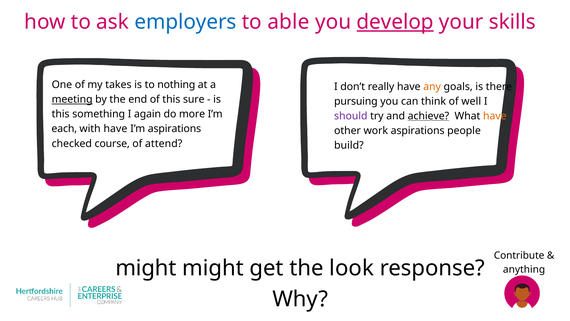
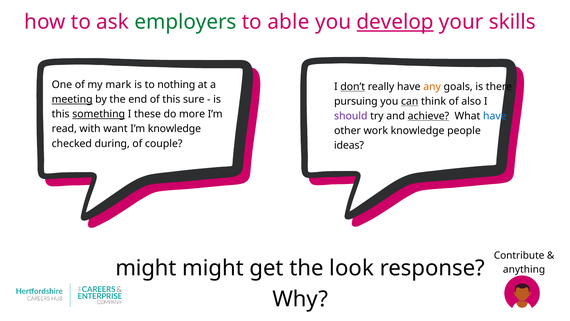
employers colour: blue -> green
takes: takes -> mark
don’t underline: none -> present
can underline: none -> present
well: well -> also
something underline: none -> present
again: again -> these
have at (495, 116) colour: orange -> blue
each: each -> read
with have: have -> want
I’m aspirations: aspirations -> knowledge
work aspirations: aspirations -> knowledge
course: course -> during
attend: attend -> couple
build: build -> ideas
